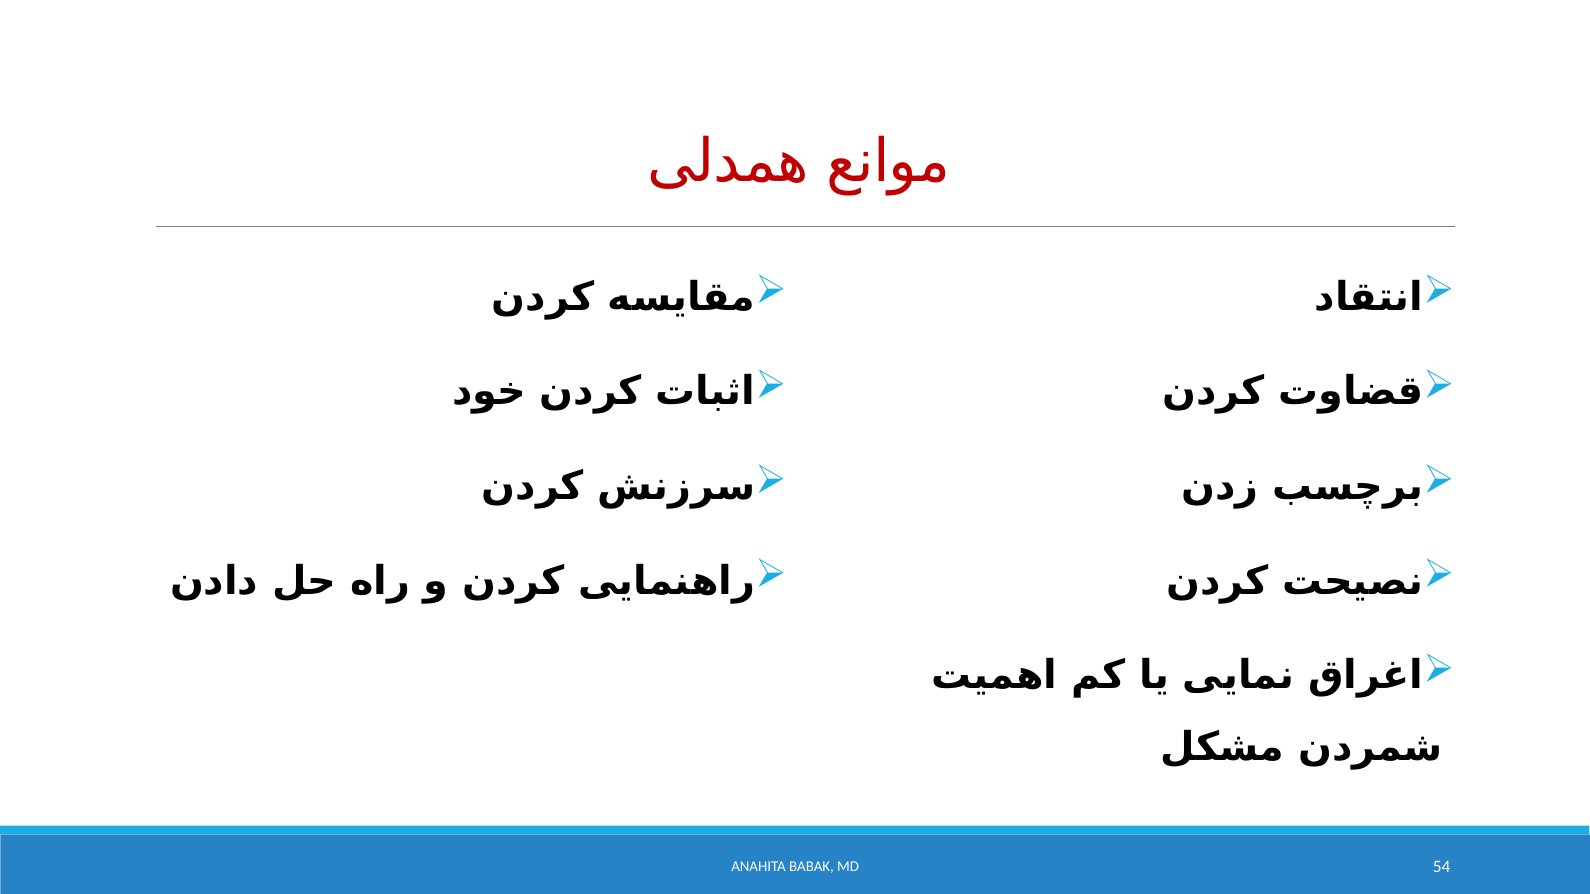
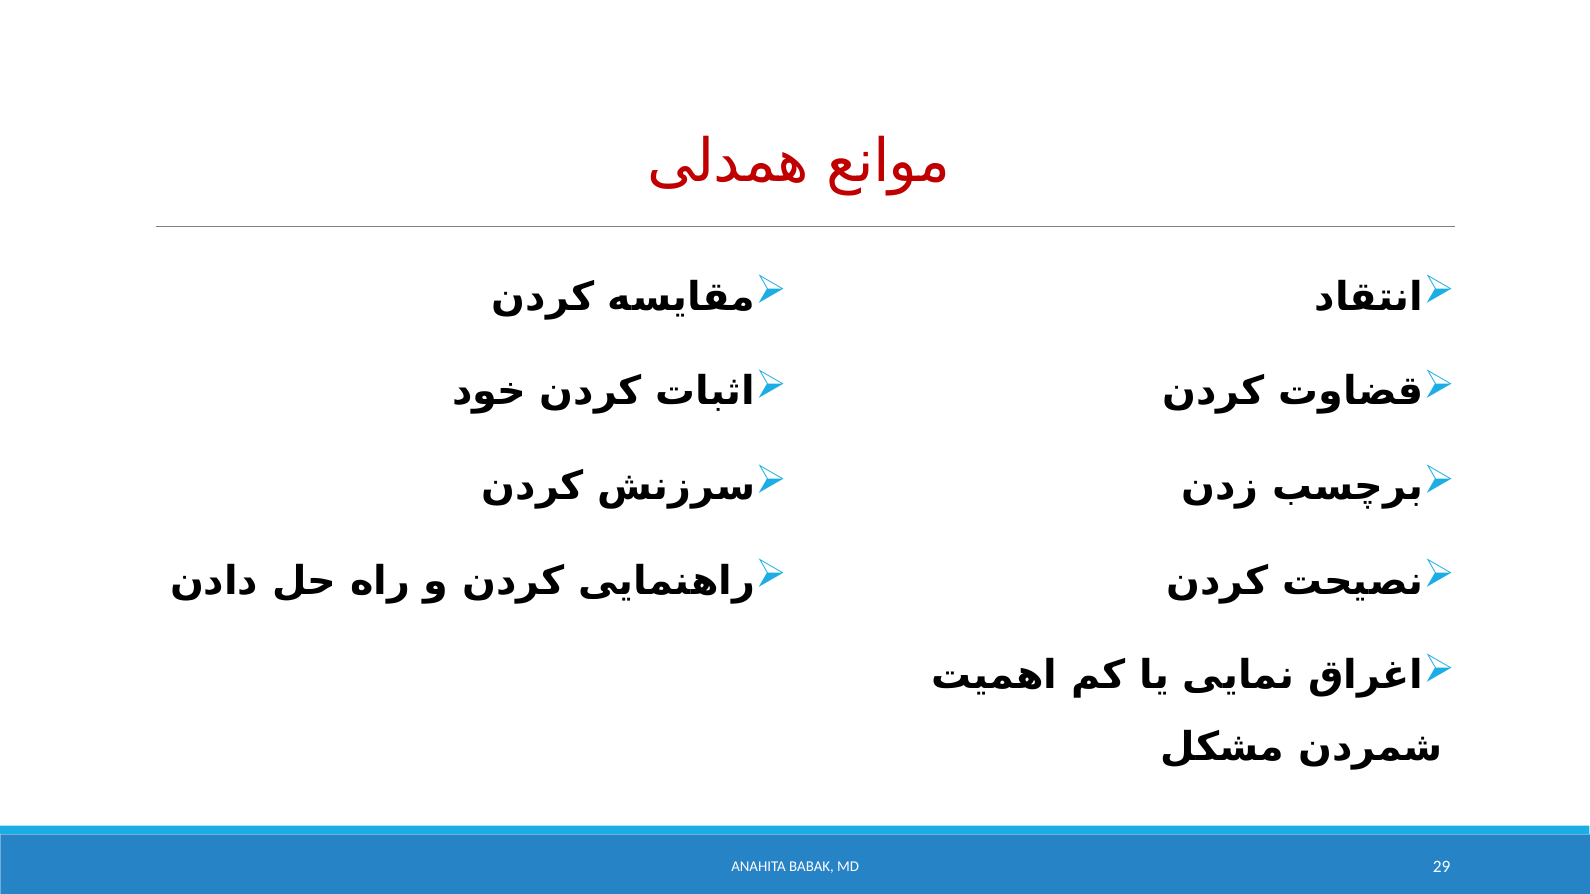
54: 54 -> 29
